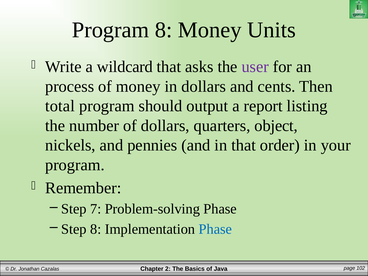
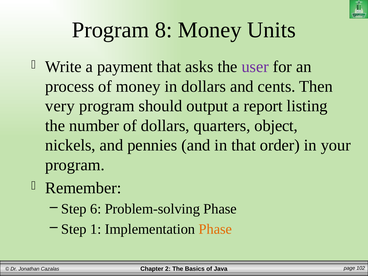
wildcard: wildcard -> payment
total: total -> very
7: 7 -> 6
Step 8: 8 -> 1
Phase at (215, 229) colour: blue -> orange
